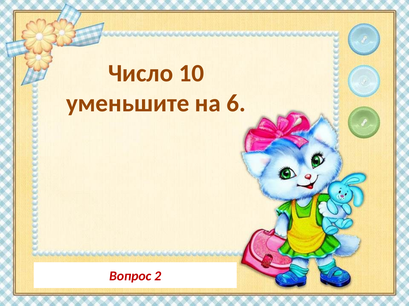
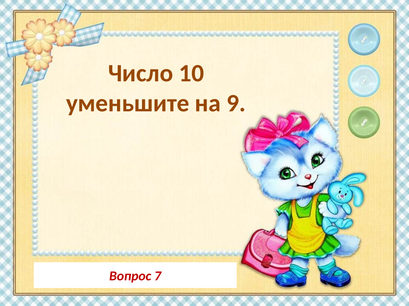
6: 6 -> 9
2: 2 -> 7
